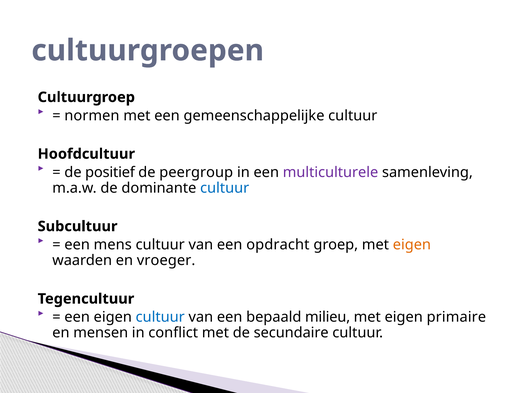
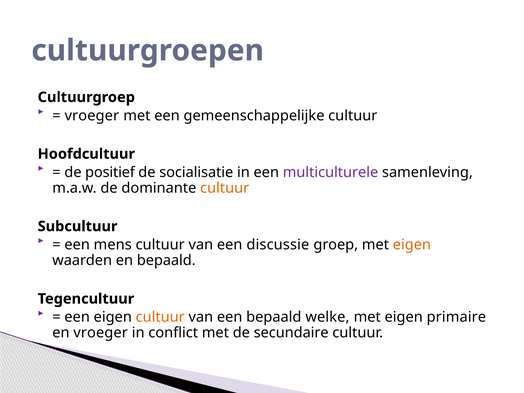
normen at (92, 116): normen -> vroeger
peergroup: peergroup -> socialisatie
cultuur at (225, 188) colour: blue -> orange
opdracht: opdracht -> discussie
en vroeger: vroeger -> bepaald
cultuur at (160, 317) colour: blue -> orange
milieu: milieu -> welke
en mensen: mensen -> vroeger
